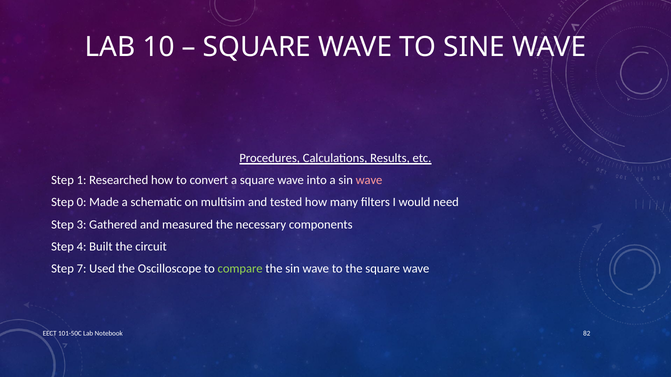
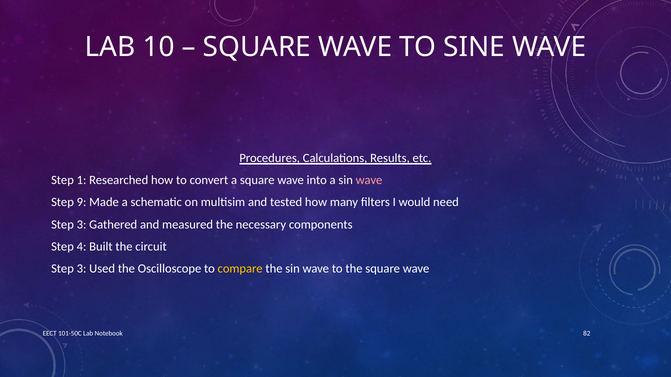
0: 0 -> 9
7 at (82, 269): 7 -> 3
compare colour: light green -> yellow
